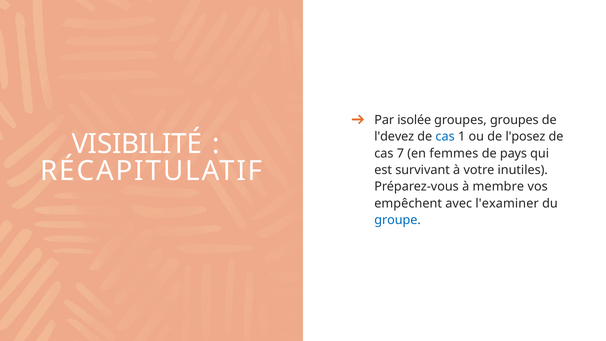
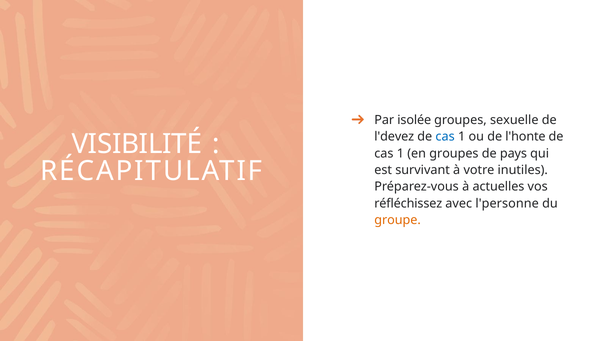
groupes groupes: groupes -> sexuelle
l'posez: l'posez -> l'honte
7 at (400, 153): 7 -> 1
en femmes: femmes -> groupes
membre: membre -> actuelles
empêchent: empêchent -> réfléchissez
l'examiner: l'examiner -> l'personne
groupe colour: blue -> orange
